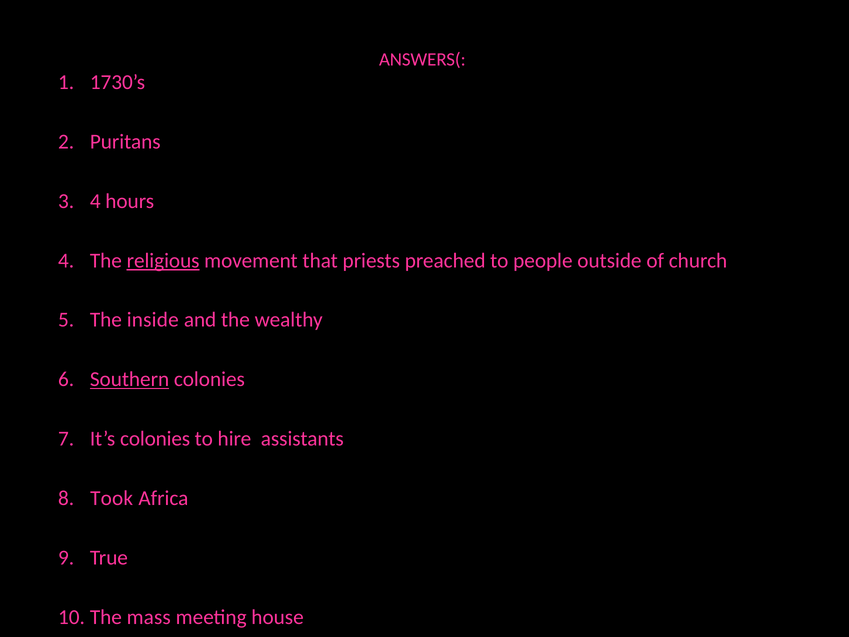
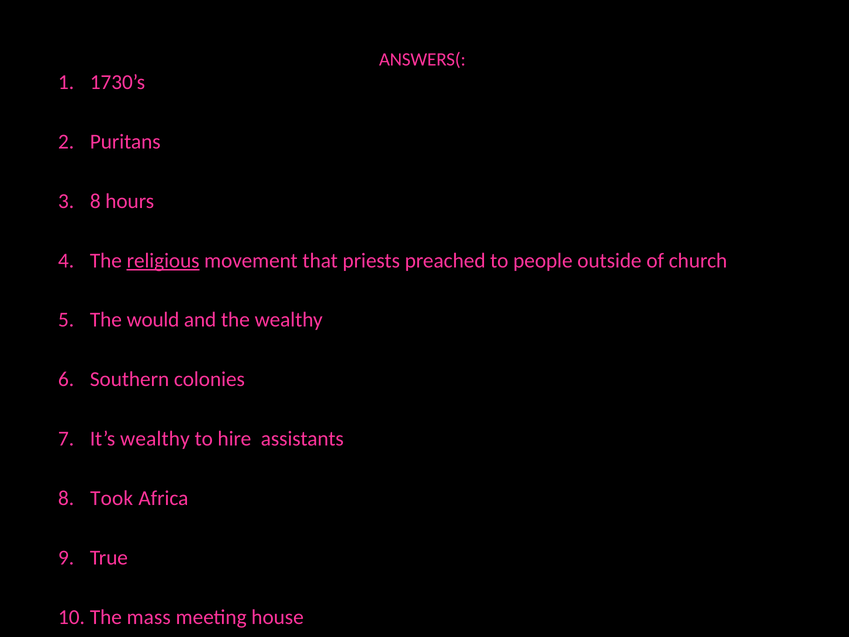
4 at (95, 201): 4 -> 8
inside: inside -> would
Southern underline: present -> none
It’s colonies: colonies -> wealthy
